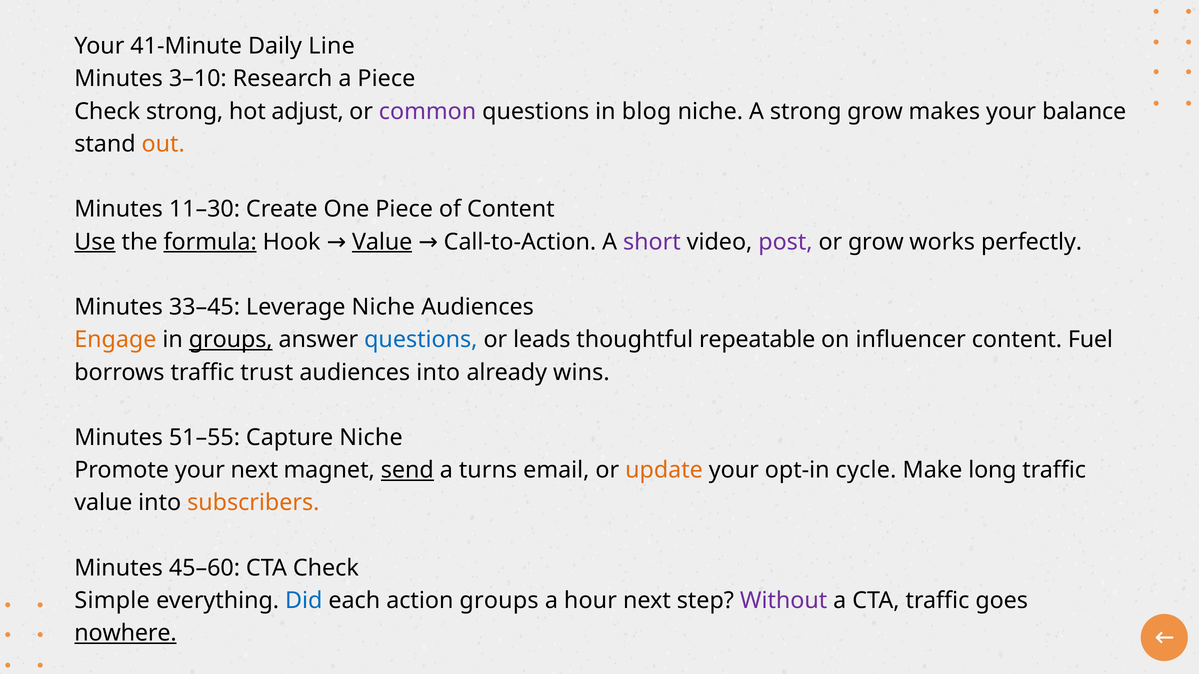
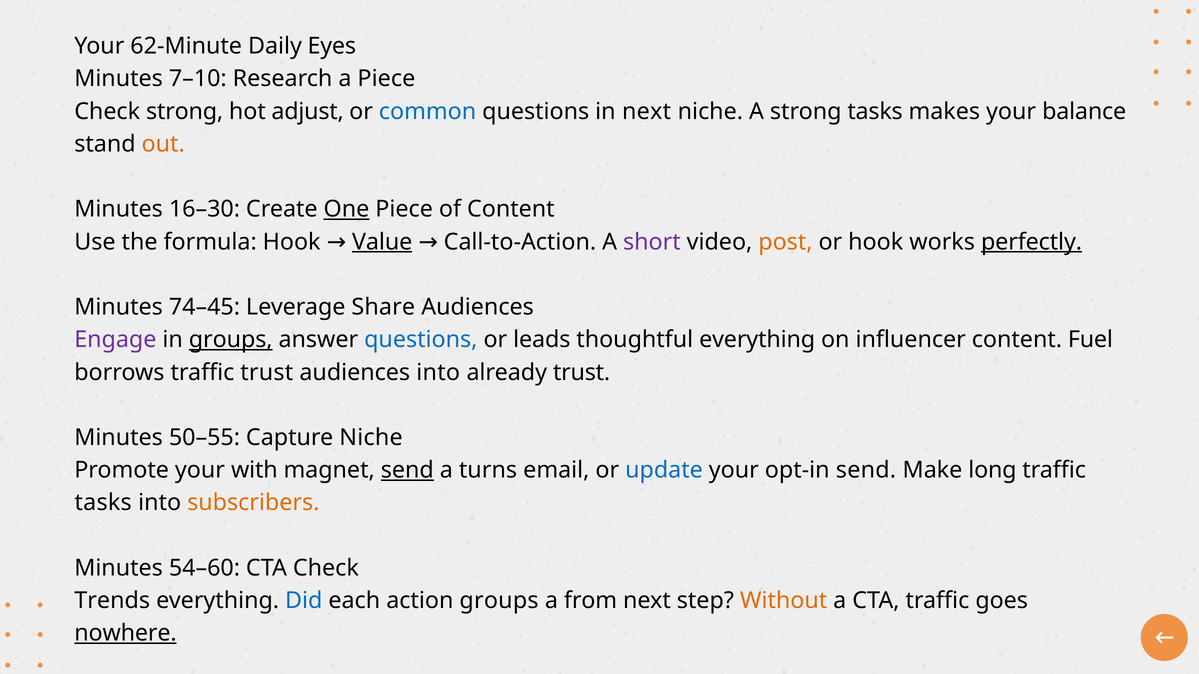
41-Minute: 41-Minute -> 62-Minute
Line: Line -> Eyes
3–10: 3–10 -> 7–10
common colour: purple -> blue
in blog: blog -> next
strong grow: grow -> tasks
11–30: 11–30 -> 16–30
One underline: none -> present
Use underline: present -> none
formula underline: present -> none
post colour: purple -> orange
or grow: grow -> hook
perfectly underline: none -> present
33–45: 33–45 -> 74–45
Leverage Niche: Niche -> Share
Engage colour: orange -> purple
thoughtful repeatable: repeatable -> everything
already wins: wins -> trust
51–55: 51–55 -> 50–55
your next: next -> with
update colour: orange -> blue
opt-in cycle: cycle -> send
value at (103, 503): value -> tasks
45–60: 45–60 -> 54–60
Simple: Simple -> Trends
hour: hour -> from
Without colour: purple -> orange
